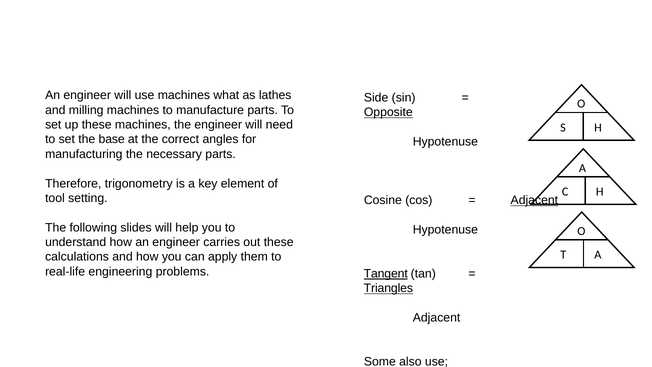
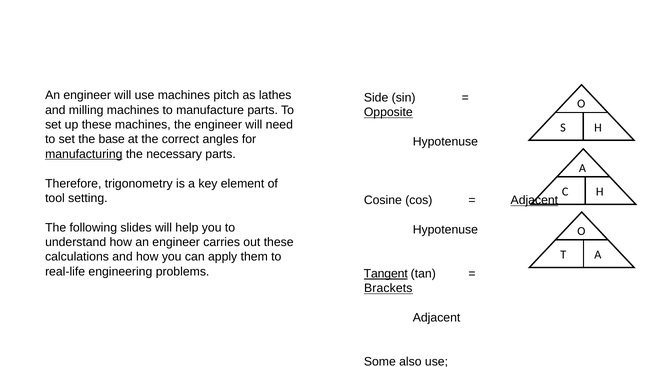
what: what -> pitch
manufacturing underline: none -> present
Triangles: Triangles -> Brackets
